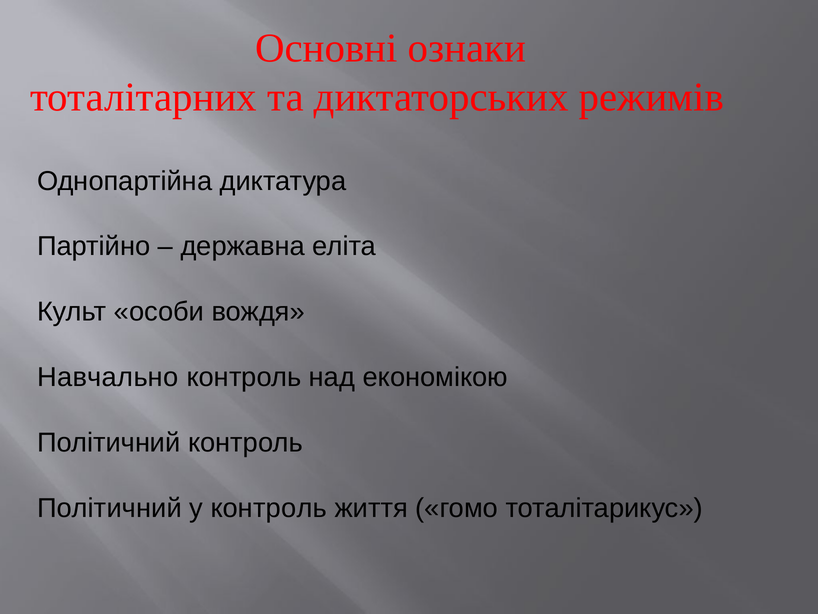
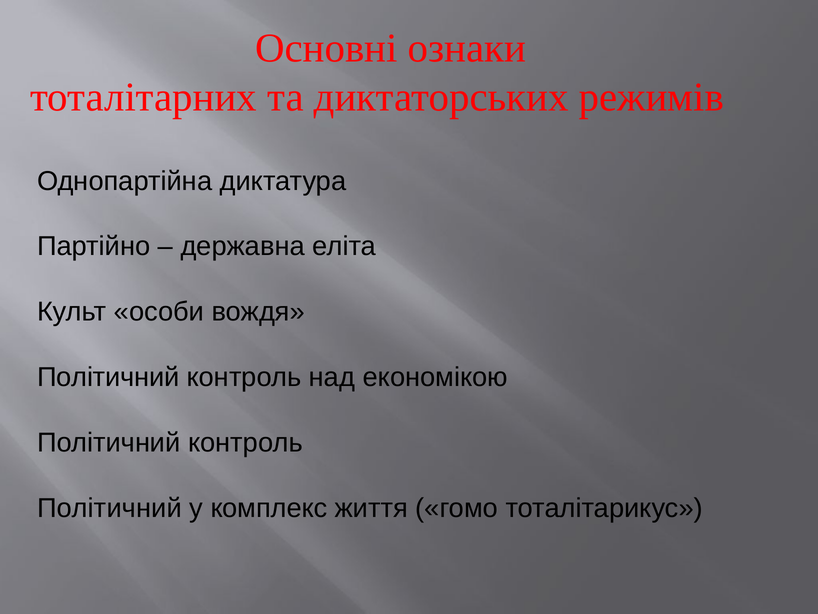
Навчально at (108, 377): Навчально -> Політичний
у контроль: контроль -> комплекс
